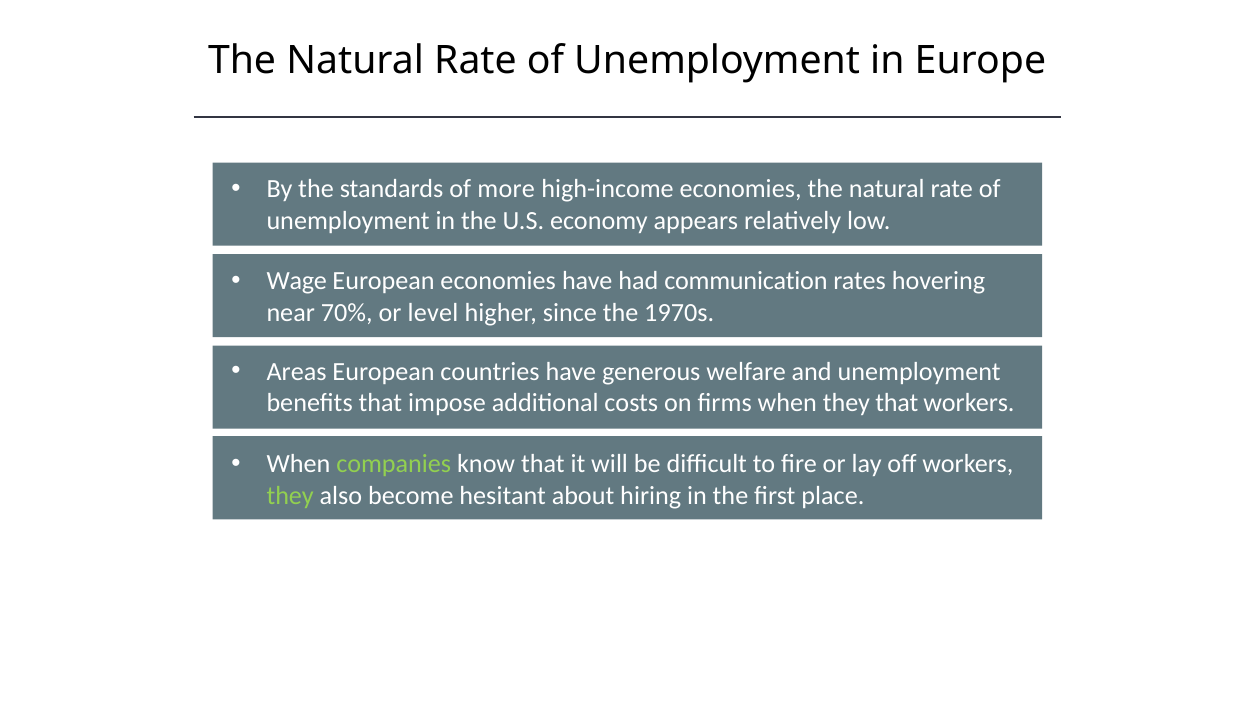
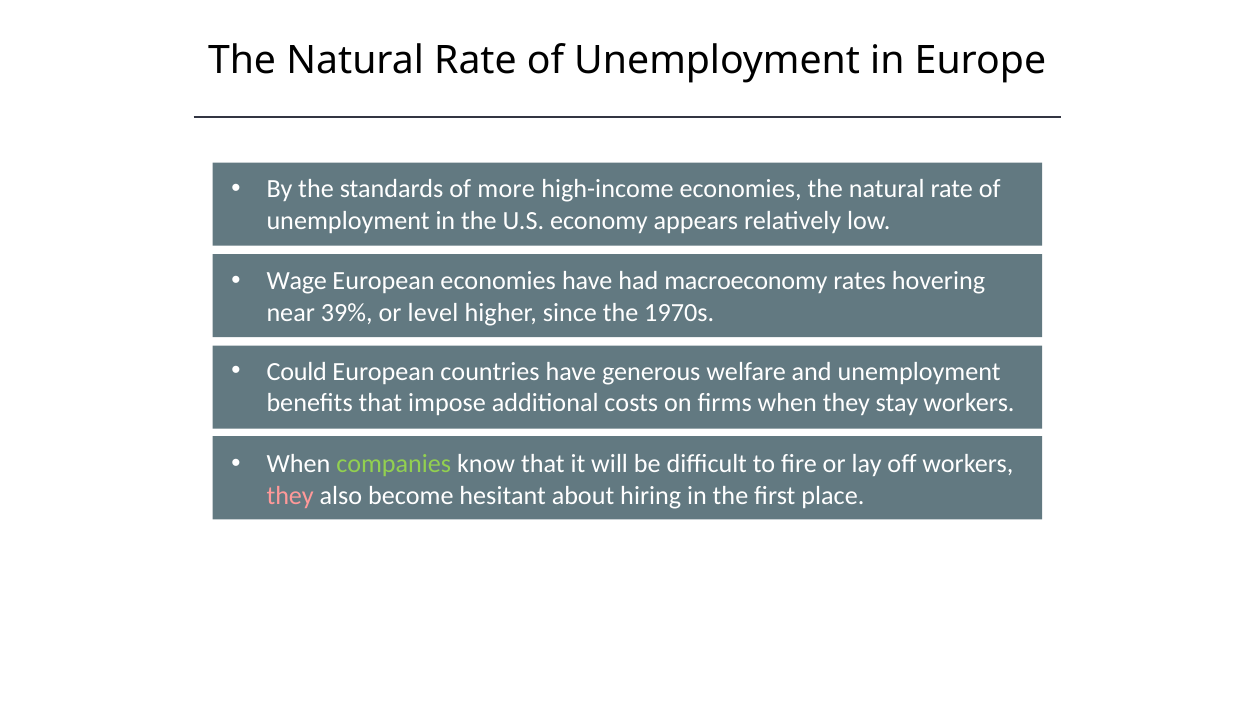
communication: communication -> macroeconomy
70%: 70% -> 39%
Areas: Areas -> Could
they that: that -> stay
they at (290, 495) colour: light green -> pink
